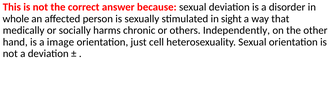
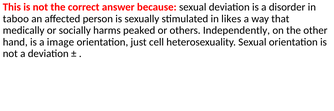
whole: whole -> taboo
sight: sight -> likes
chronic: chronic -> peaked
